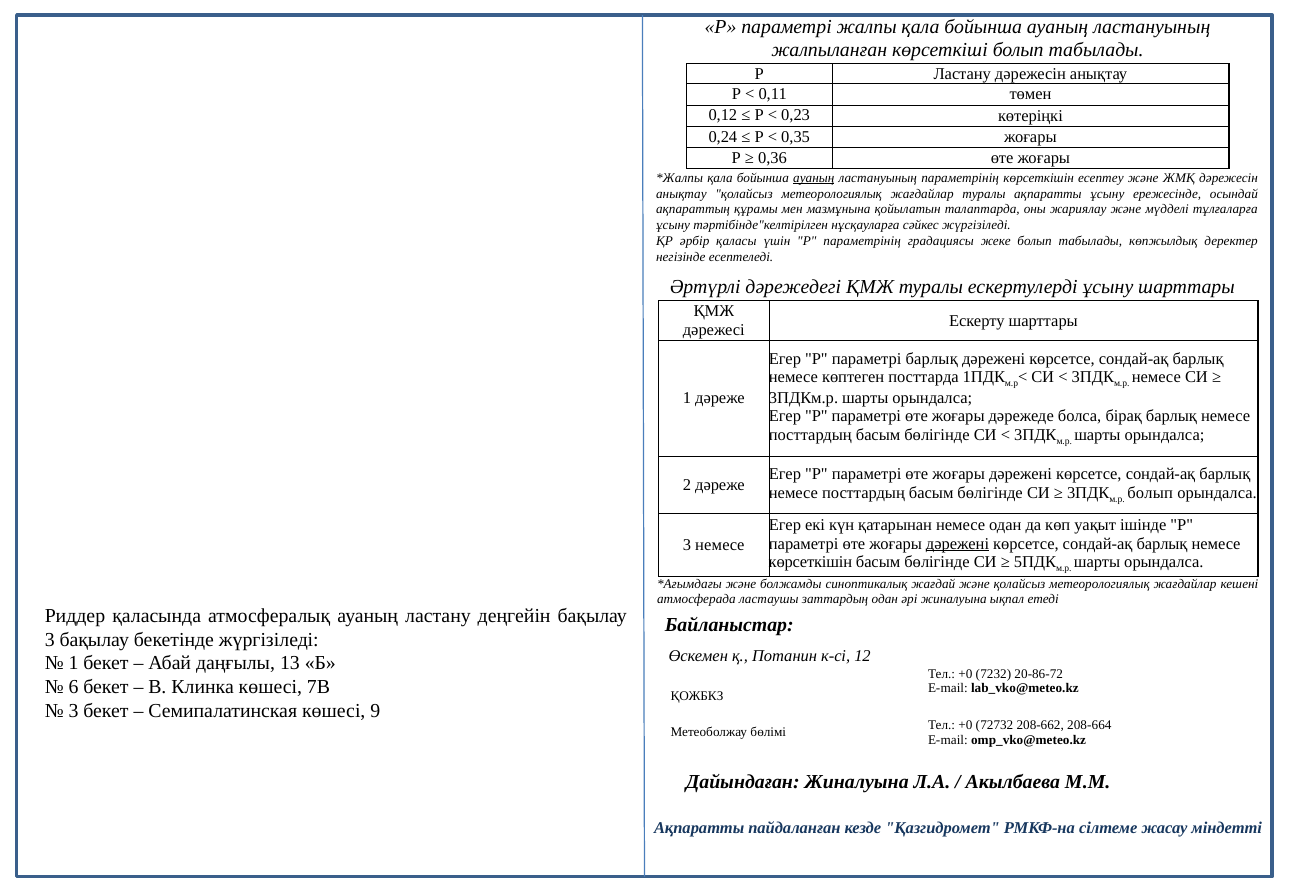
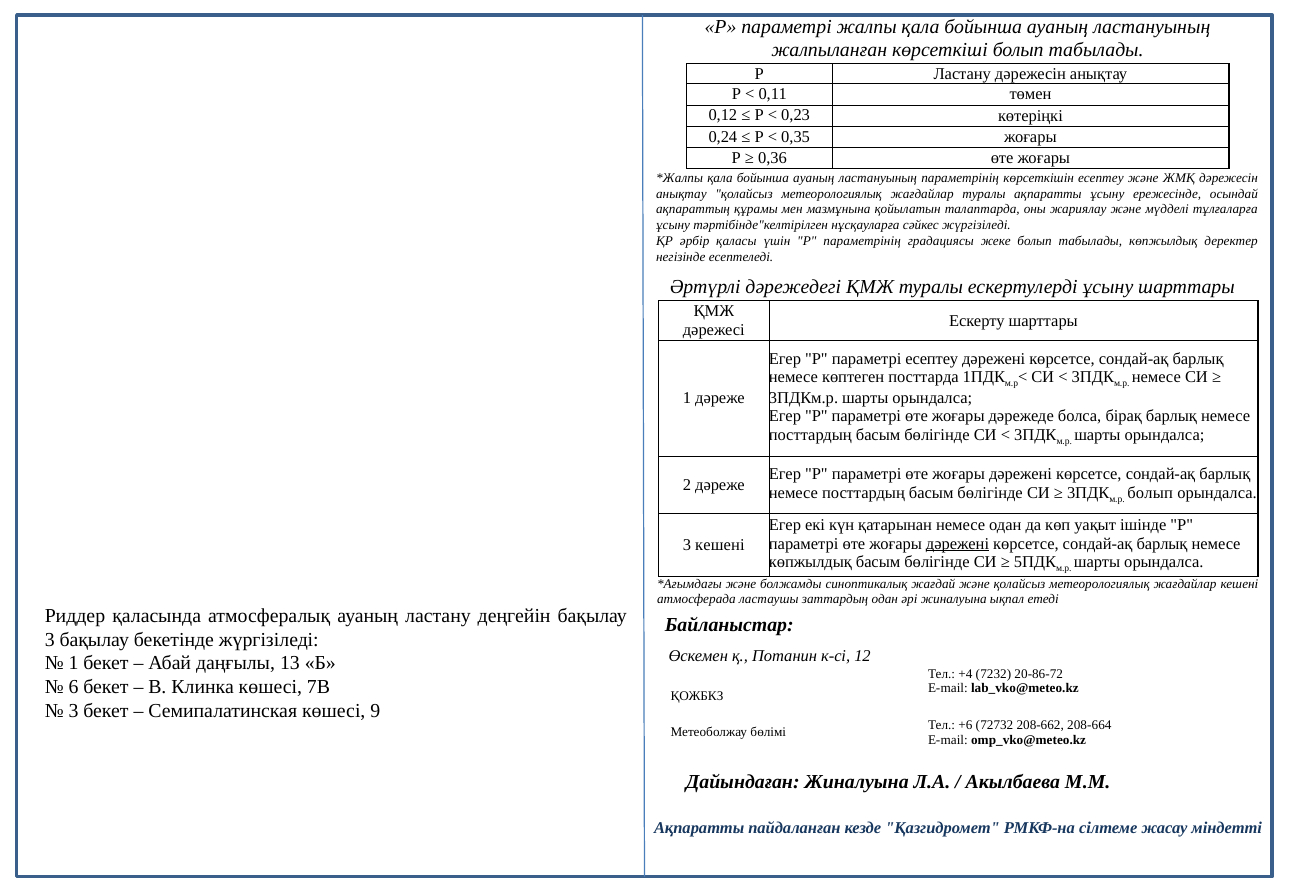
ауаның at (814, 178) underline: present -> none
параметрі барлық: барлық -> есептеу
3 немесе: немесе -> кешені
көрсеткішін at (810, 562): көрсеткішін -> көпжылдық
+0 at (965, 674): +0 -> +4
+0 at (965, 726): +0 -> +6
